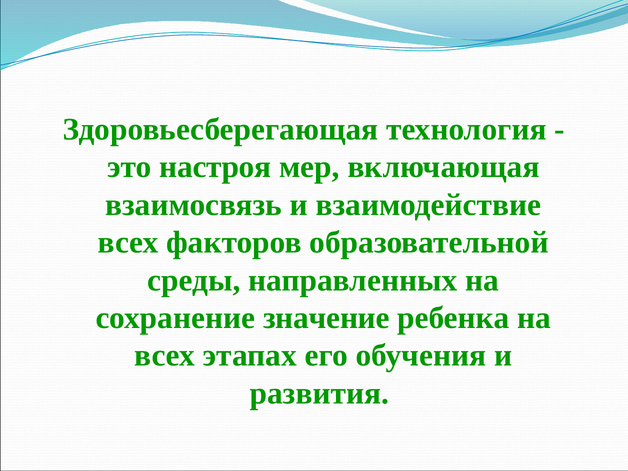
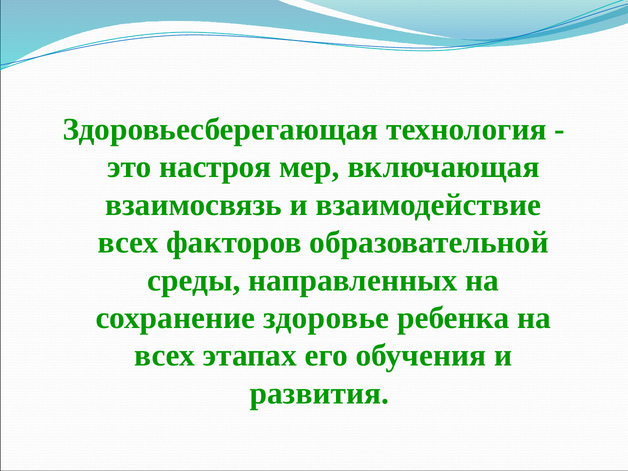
значение: значение -> здоровье
